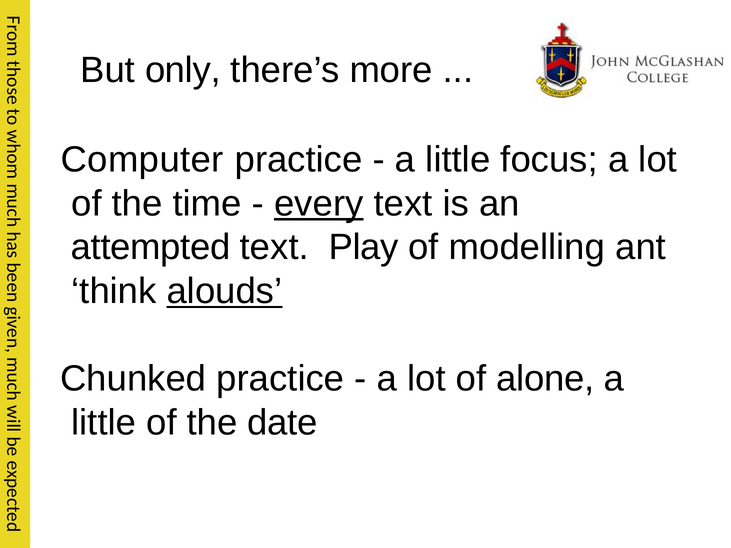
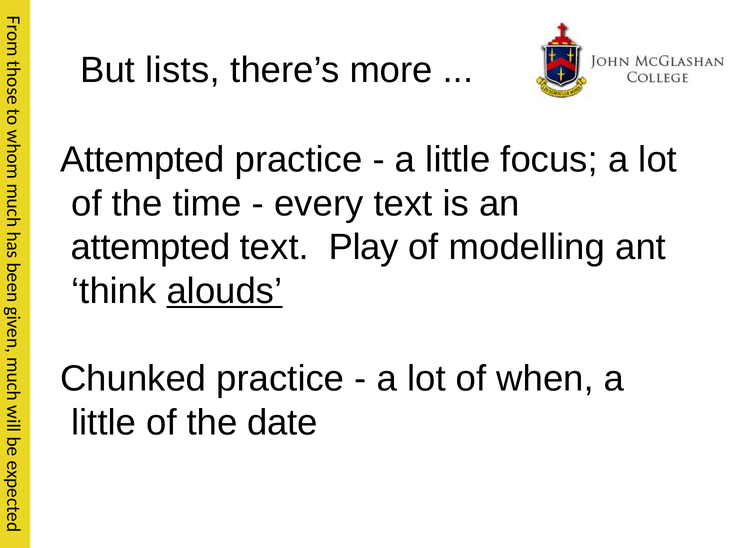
only: only -> lists
Computer at (142, 160): Computer -> Attempted
every underline: present -> none
alone: alone -> when
